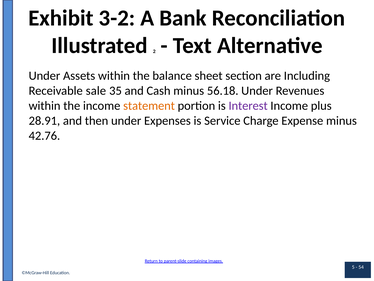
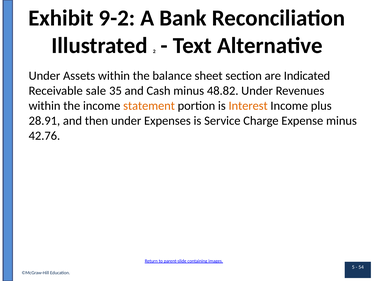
3-2: 3-2 -> 9-2
Including: Including -> Indicated
56.18: 56.18 -> 48.82
Interest colour: purple -> orange
